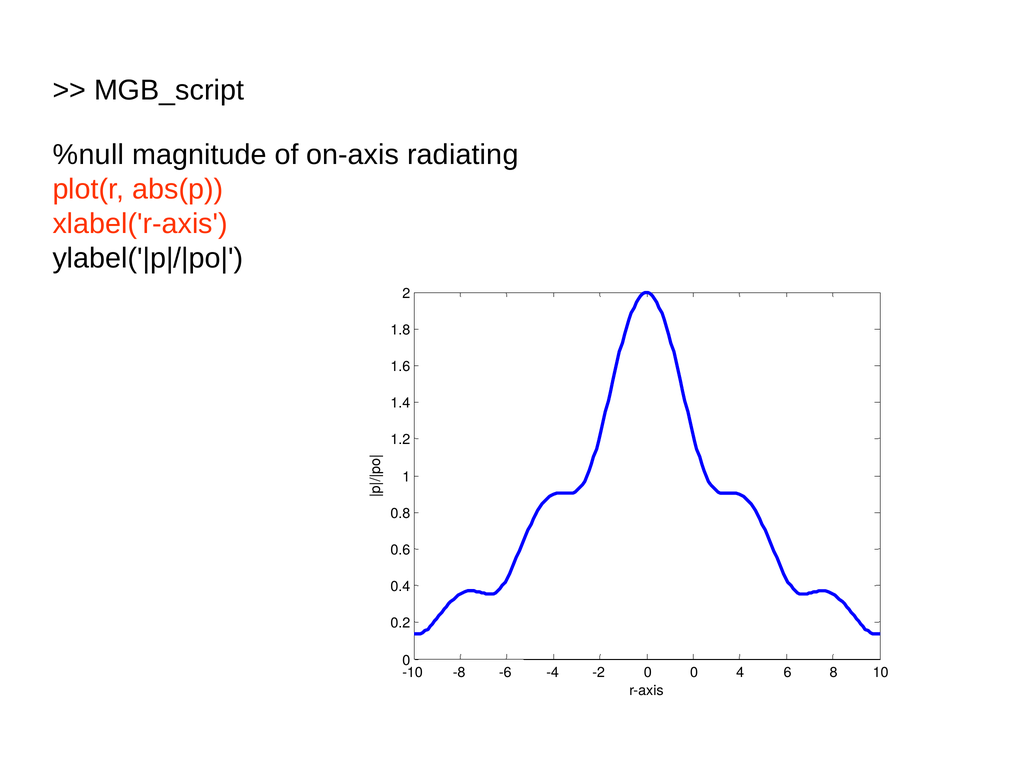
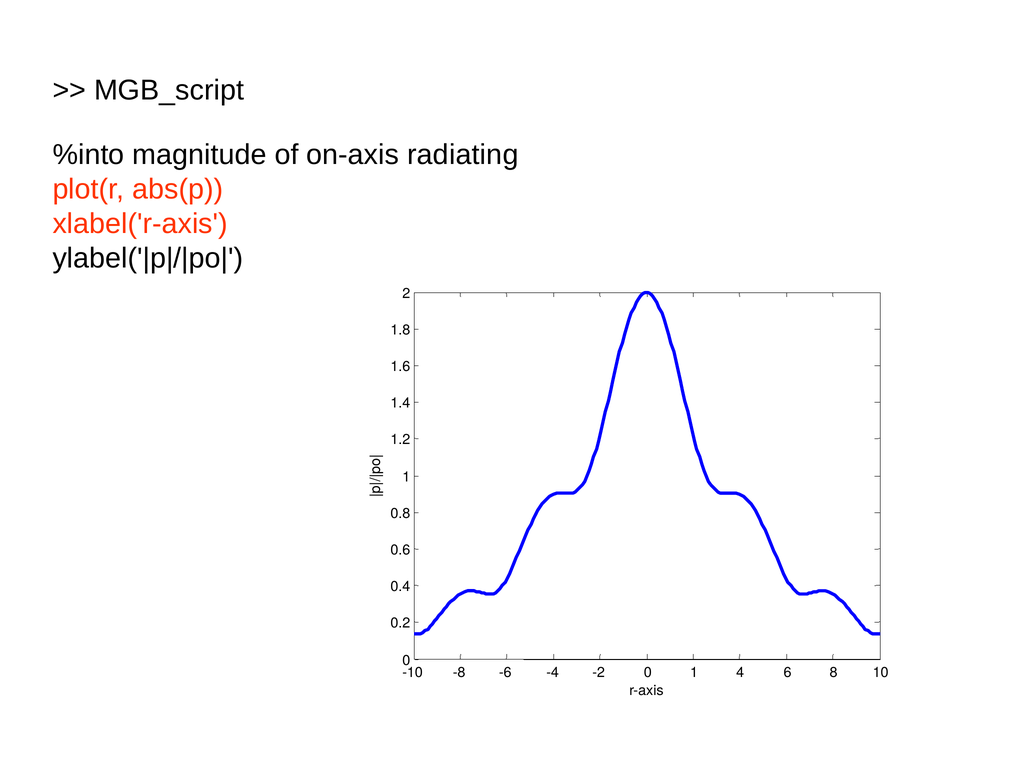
%null: %null -> %into
0 0: 0 -> 1
